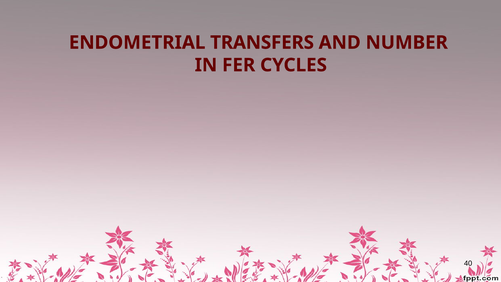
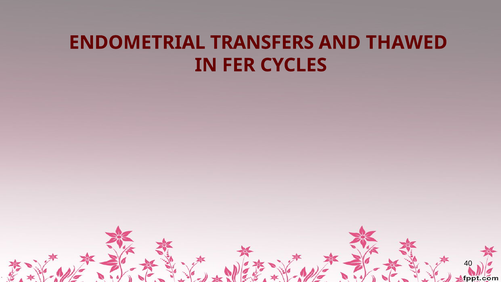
NUMBER: NUMBER -> THAWED
